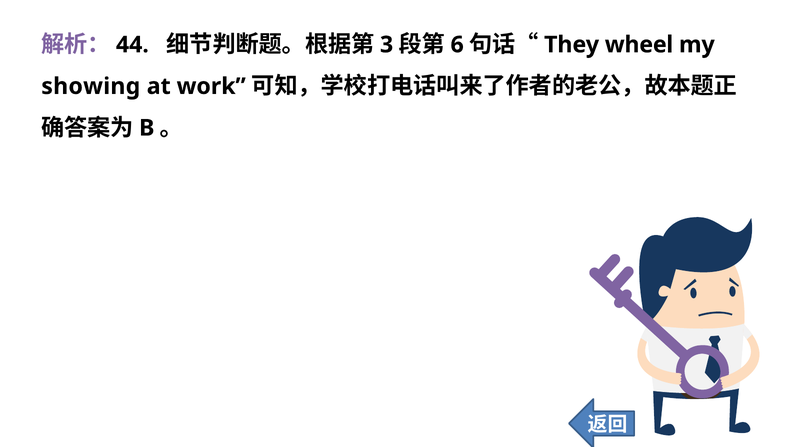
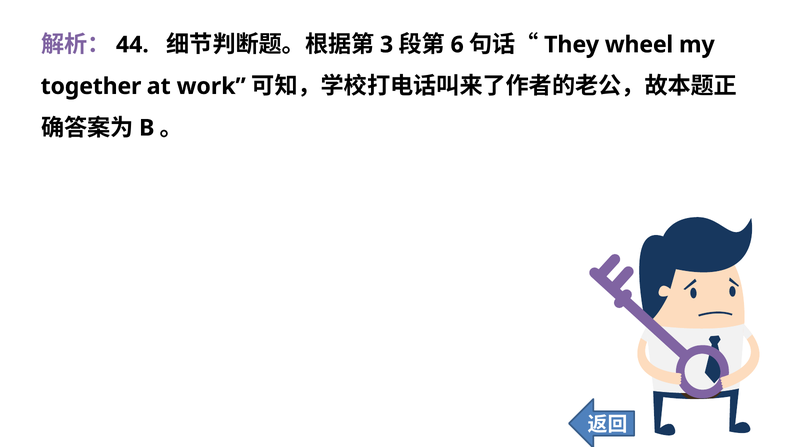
showing: showing -> together
